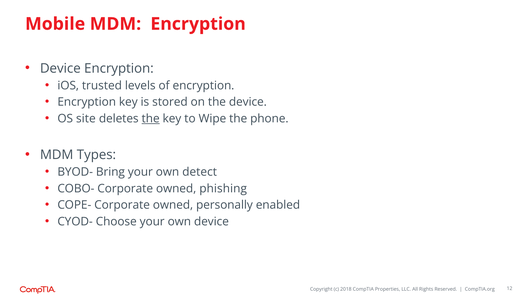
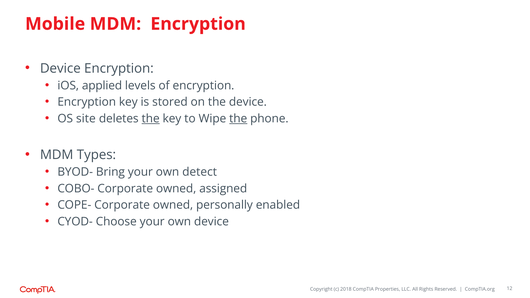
trusted: trusted -> applied
the at (238, 119) underline: none -> present
phishing: phishing -> assigned
